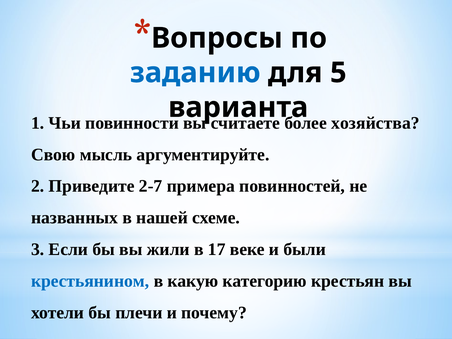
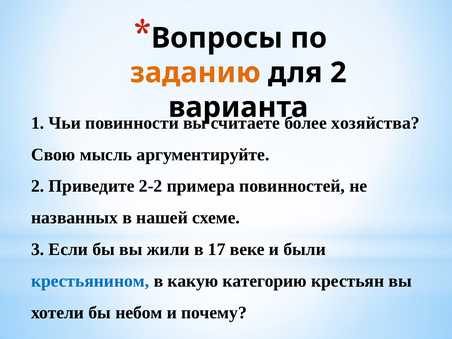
заданию colour: blue -> orange
для 5: 5 -> 2
2-7: 2-7 -> 2-2
плечи: плечи -> небом
